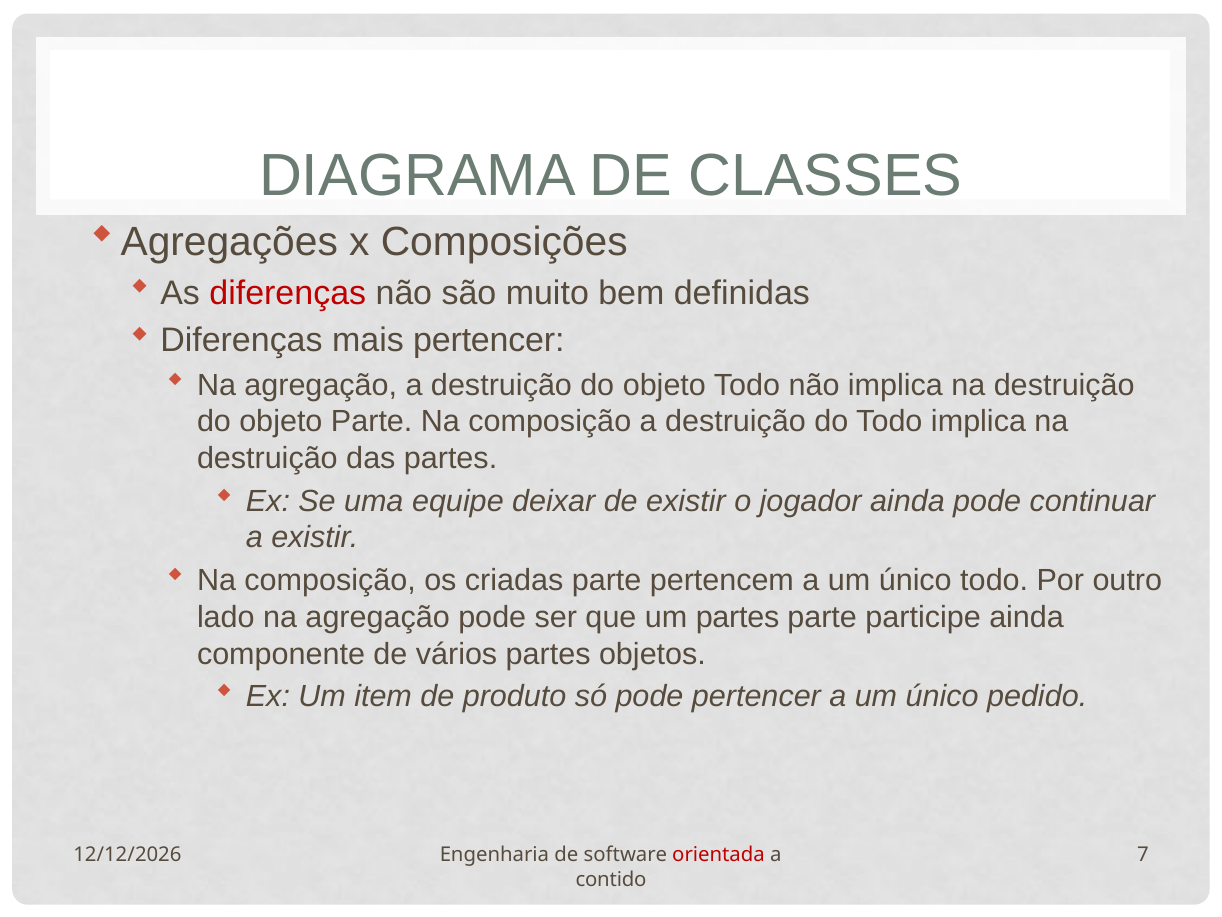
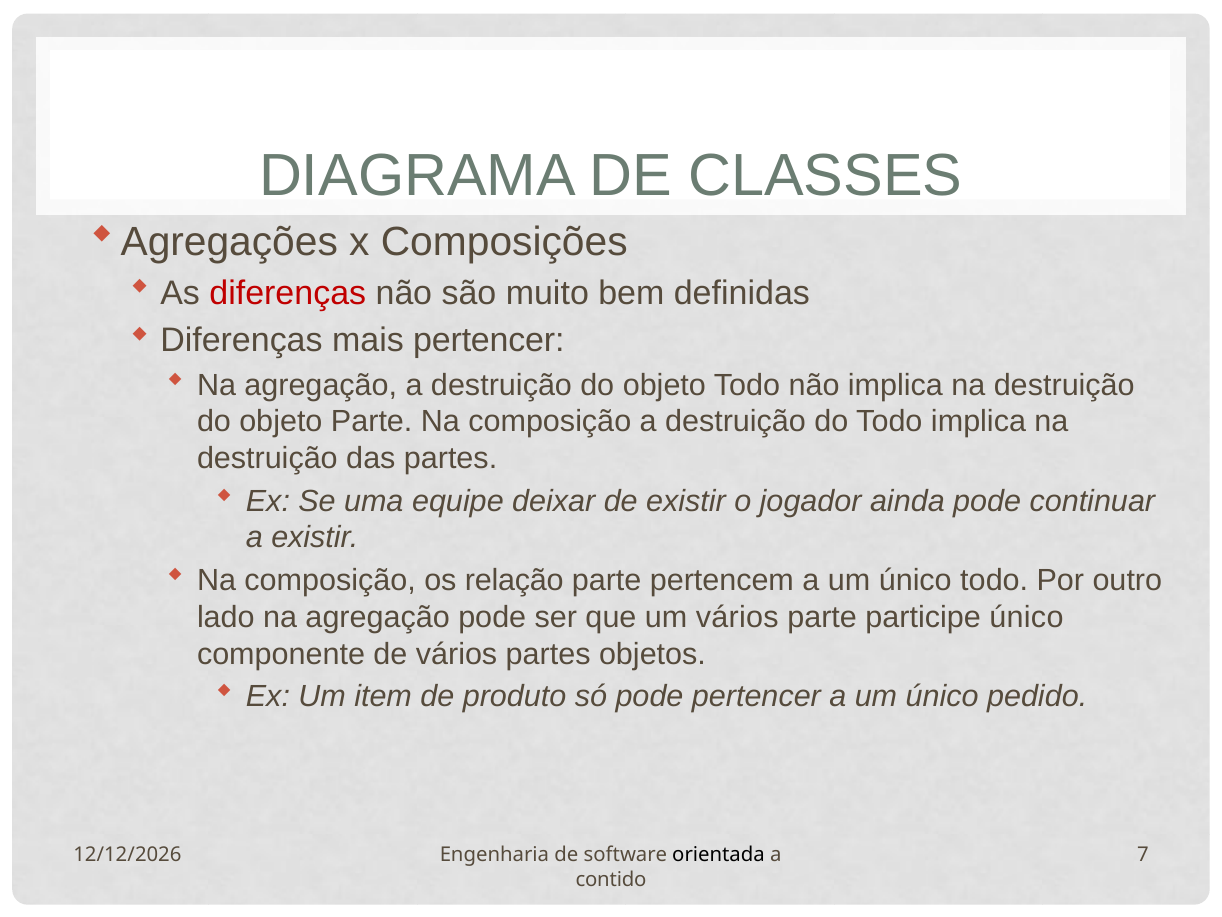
criadas: criadas -> relação
um partes: partes -> vários
participe ainda: ainda -> único
orientada colour: red -> black
